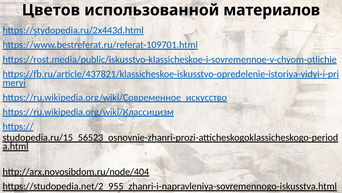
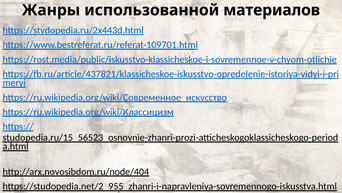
Цветов: Цветов -> Жанры
